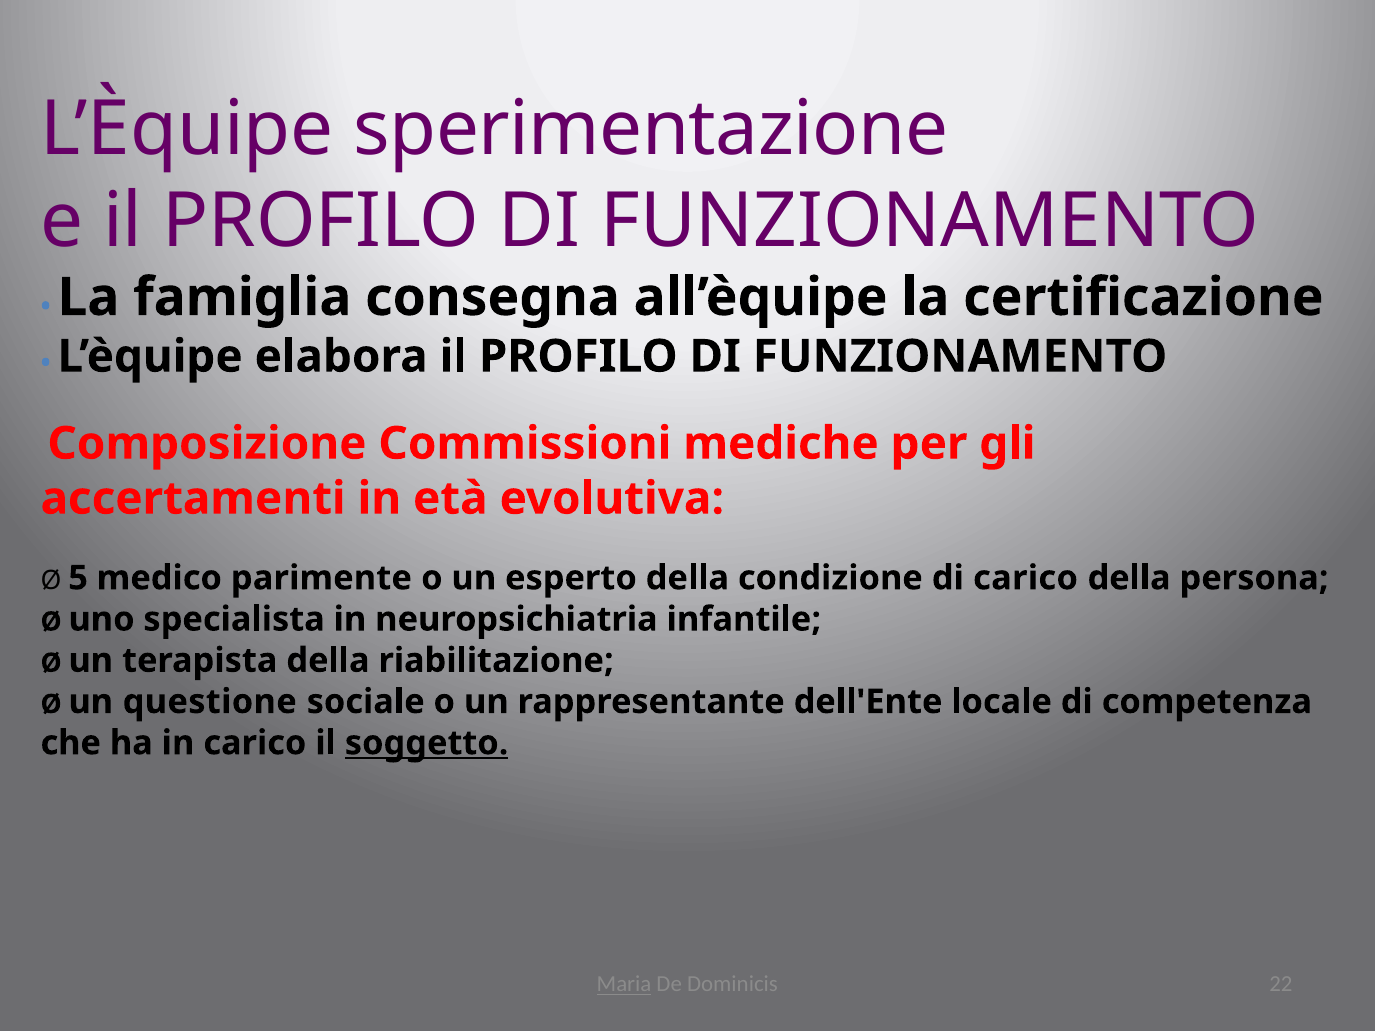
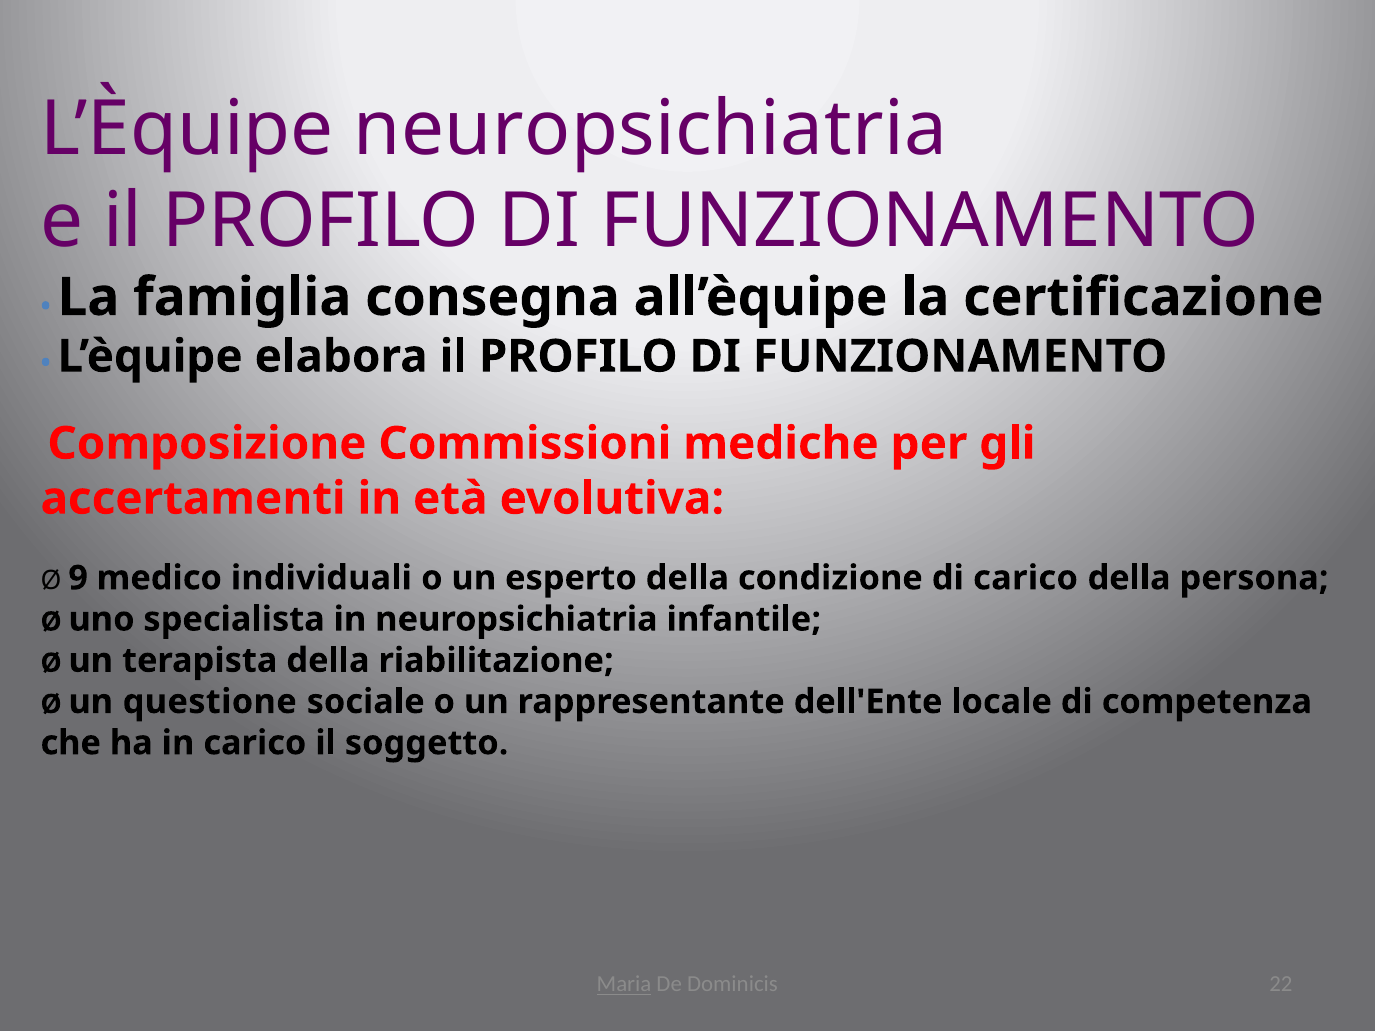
L’Èquipe sperimentazione: sperimentazione -> neuropsichiatria
5: 5 -> 9
parimente: parimente -> individuali
soggetto underline: present -> none
